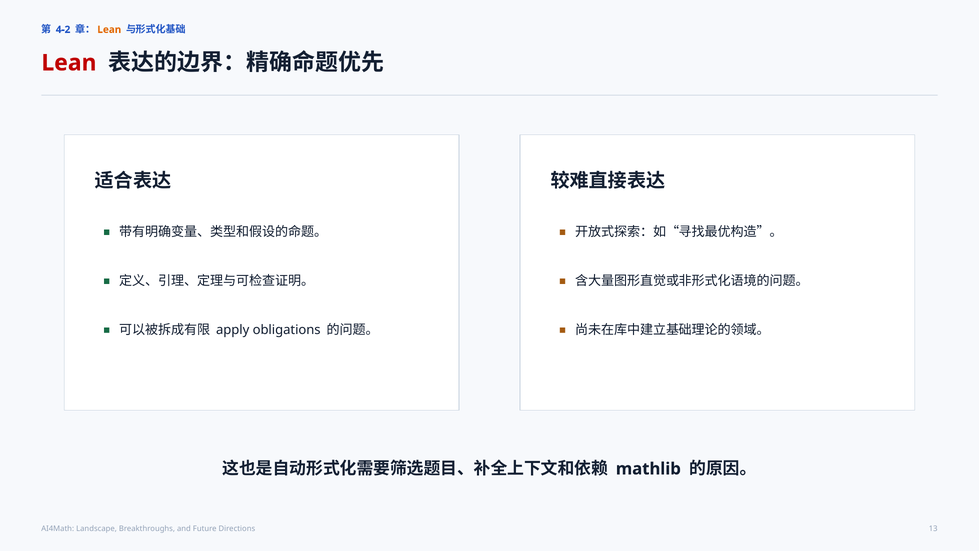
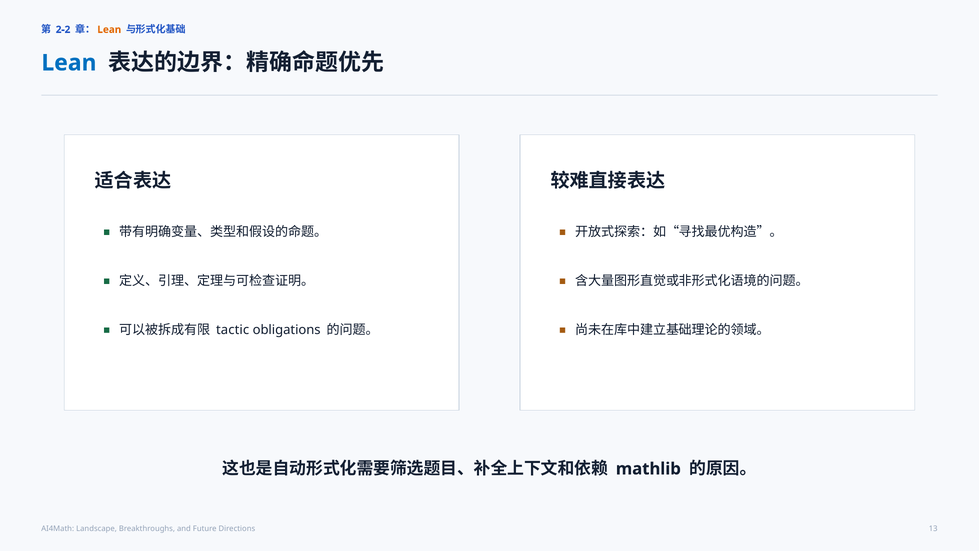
4-2: 4-2 -> 2-2
Lean at (69, 63) colour: red -> blue
apply: apply -> tactic
